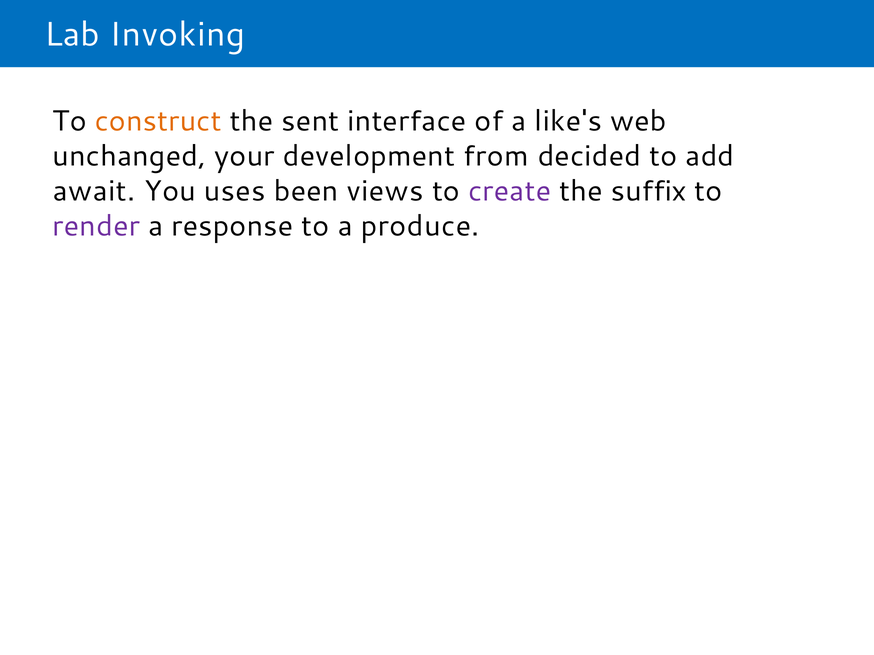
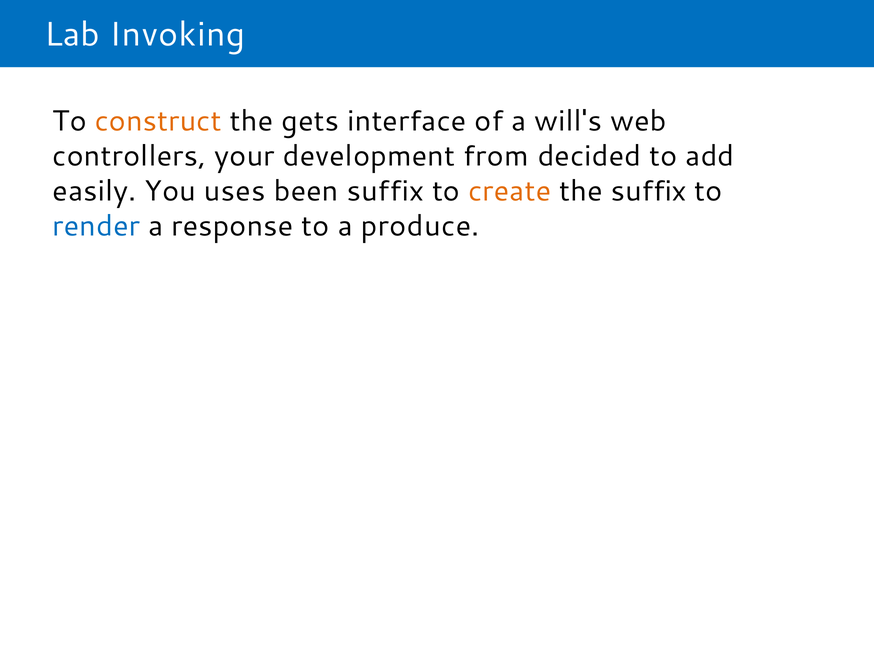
sent: sent -> gets
like's: like's -> will's
unchanged: unchanged -> controllers
await: await -> easily
been views: views -> suffix
create colour: purple -> orange
render colour: purple -> blue
